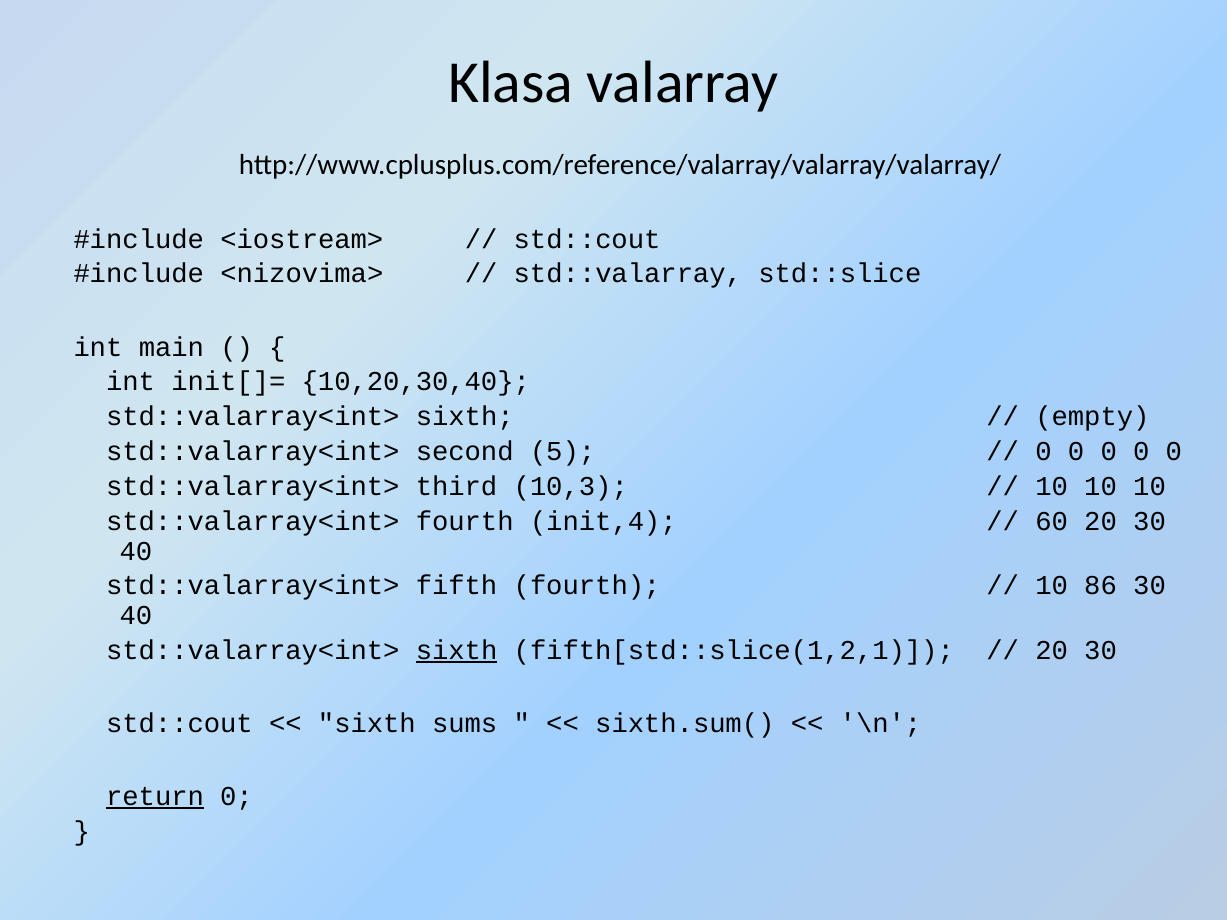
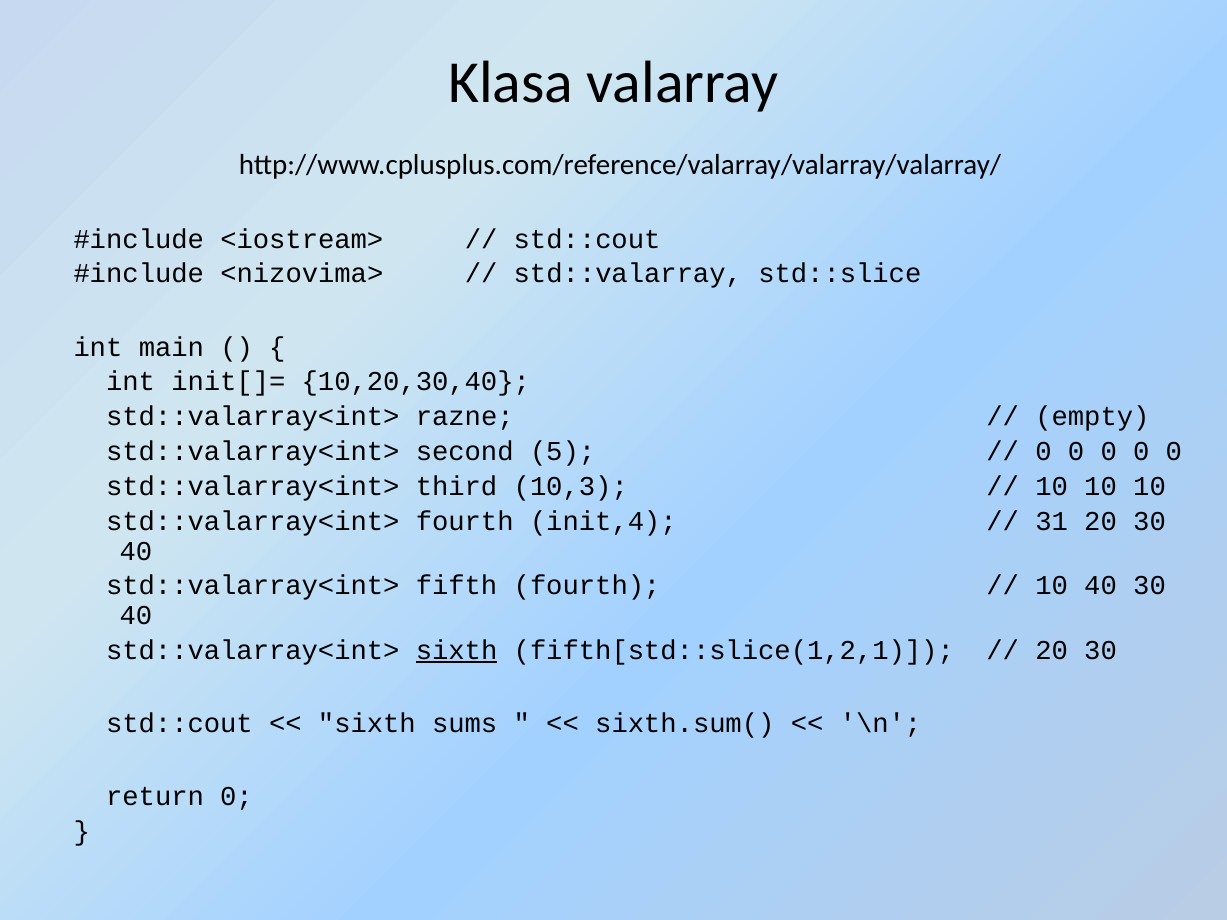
sixth at (465, 417): sixth -> razne
60: 60 -> 31
10 86: 86 -> 40
return underline: present -> none
